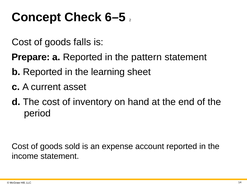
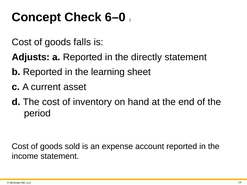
6–5: 6–5 -> 6–0
Prepare: Prepare -> Adjusts
pattern: pattern -> directly
